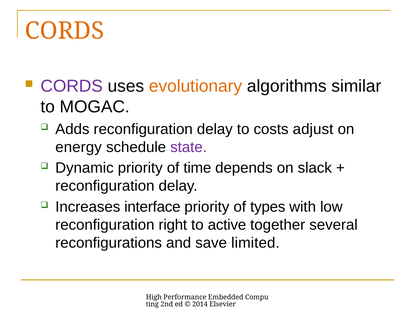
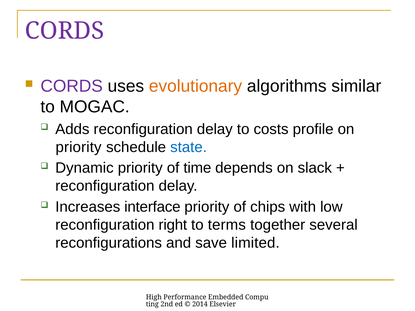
CORDS at (65, 31) colour: orange -> purple
adjust: adjust -> profile
energy at (79, 147): energy -> priority
state colour: purple -> blue
types: types -> chips
active: active -> terms
